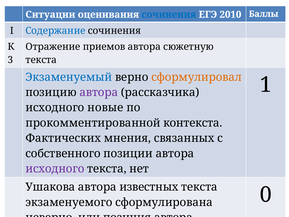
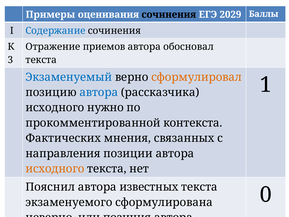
Ситуации: Ситуации -> Примеры
сочинения at (169, 15) colour: blue -> black
2010: 2010 -> 2029
сюжетную: сюжетную -> обосновал
автора at (99, 92) colour: purple -> blue
новые: новые -> нужно
собственного: собственного -> направления
исходного at (55, 169) colour: purple -> orange
Ушакова: Ушакова -> Пояснил
